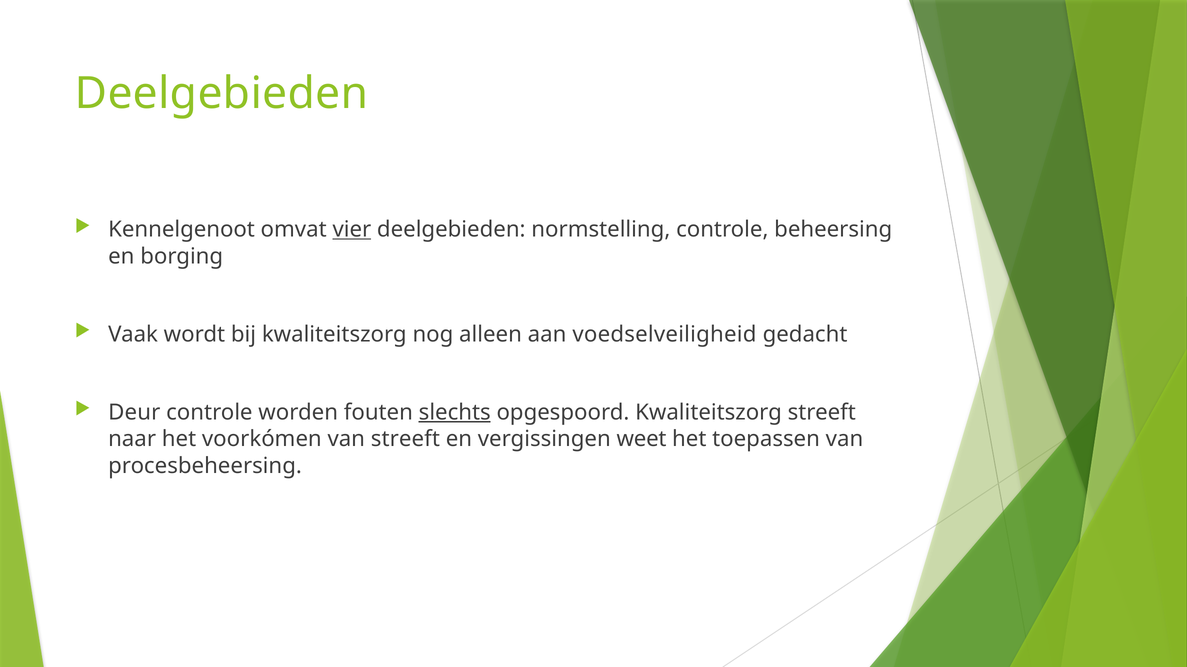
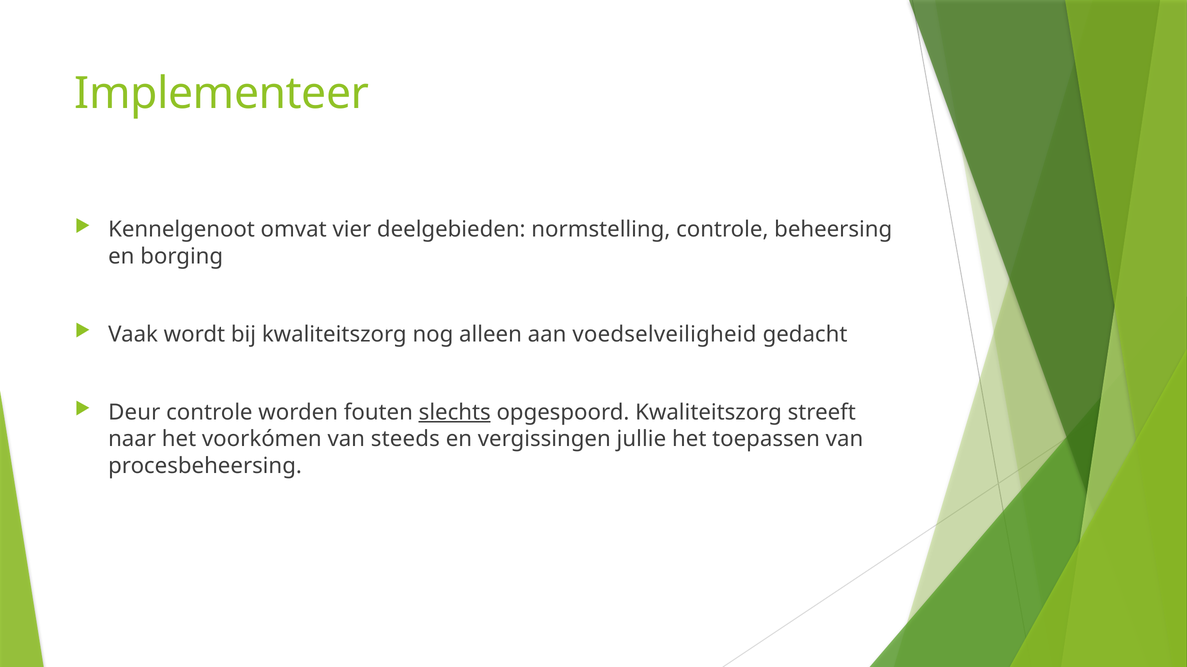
Deelgebieden at (221, 94): Deelgebieden -> Implementeer
vier underline: present -> none
van streeft: streeft -> steeds
weet: weet -> jullie
